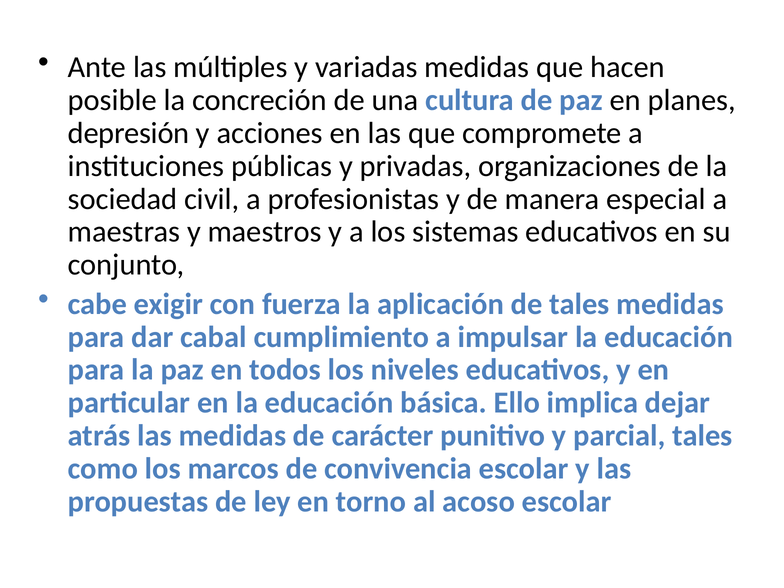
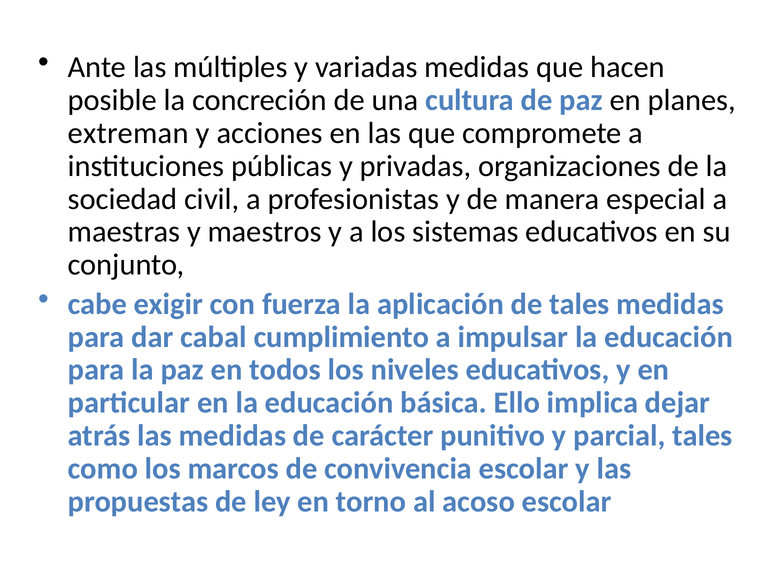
depresión: depresión -> extreman
